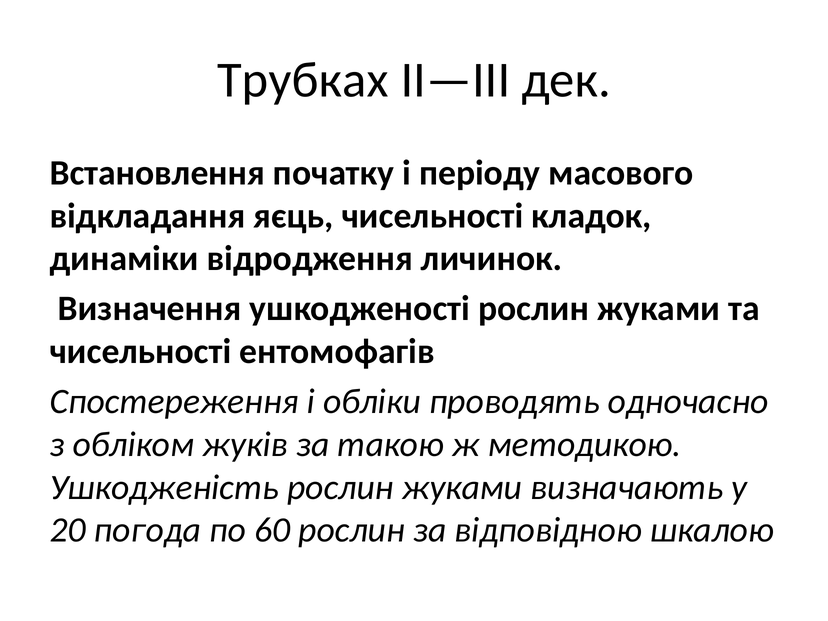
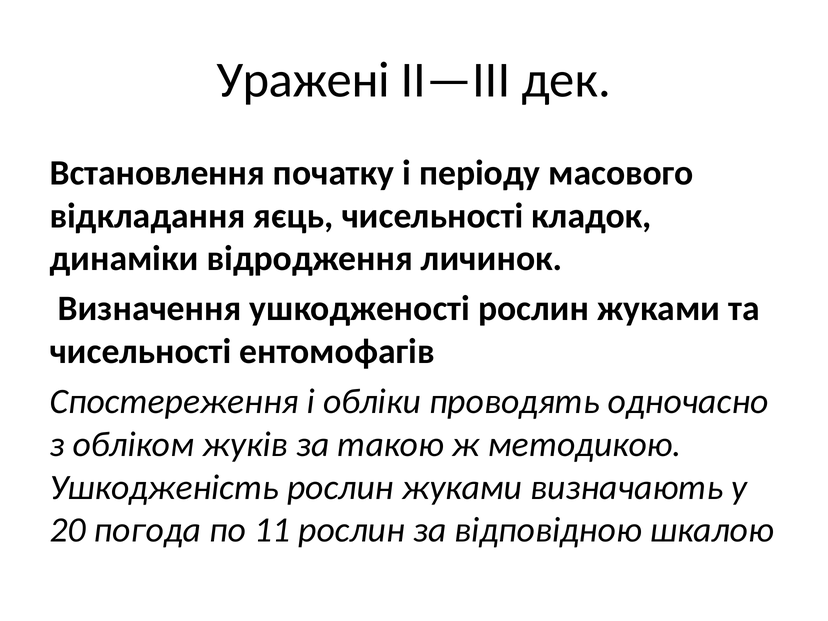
Трубках: Трубках -> Уражені
60: 60 -> 11
